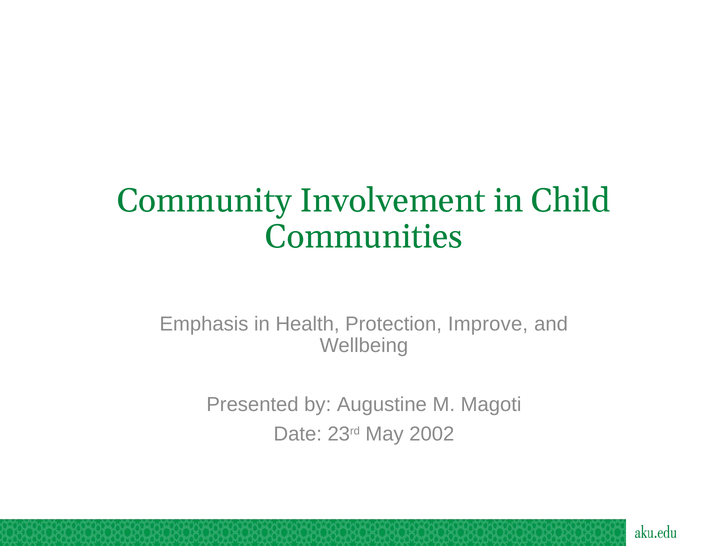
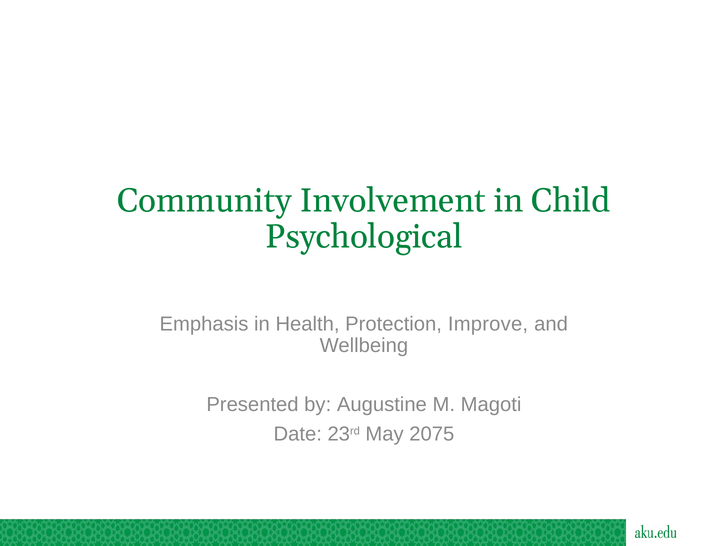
Communities: Communities -> Psychological
2002: 2002 -> 2075
